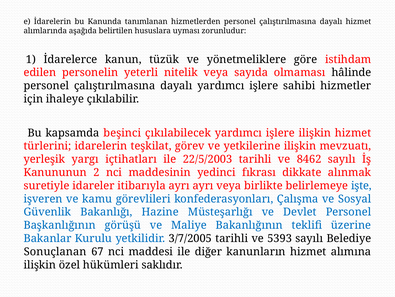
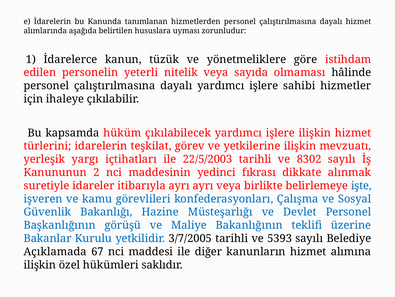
beşinci: beşinci -> hüküm
8462: 8462 -> 8302
Sonuçlanan: Sonuçlanan -> Açıklamada
